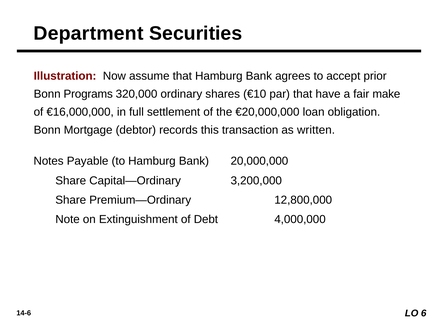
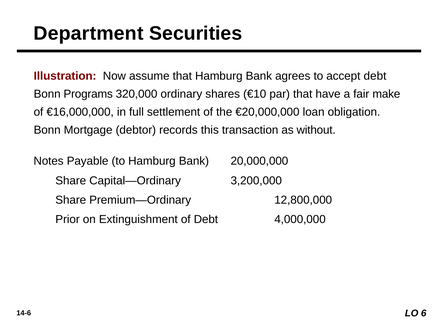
accept prior: prior -> debt
written: written -> without
Note: Note -> Prior
